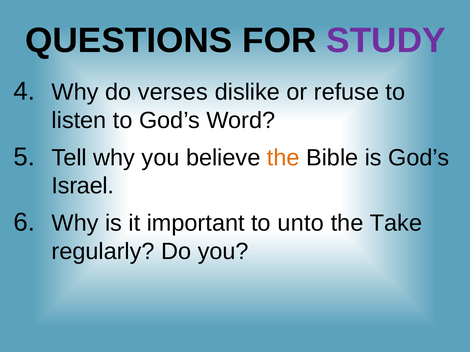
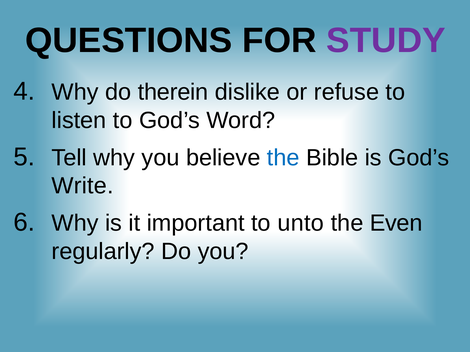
verses: verses -> therein
the at (283, 158) colour: orange -> blue
Israel: Israel -> Write
Take: Take -> Even
